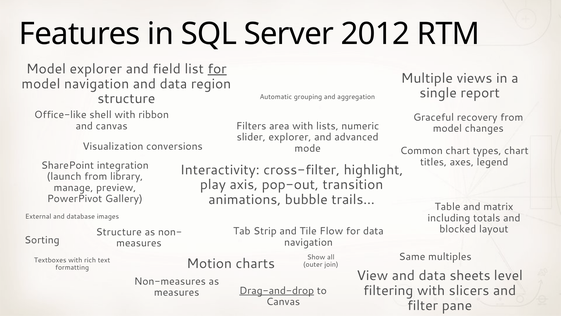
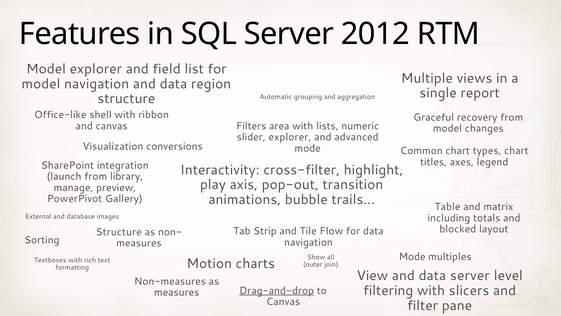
for at (217, 69) underline: present -> none
Same at (412, 256): Same -> Mode
data sheets: sheets -> server
